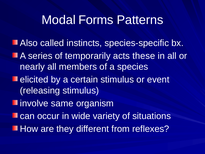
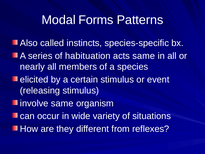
temporarily: temporarily -> habituation
acts these: these -> same
